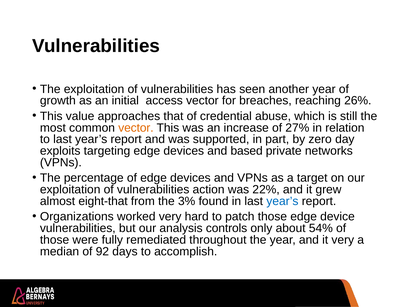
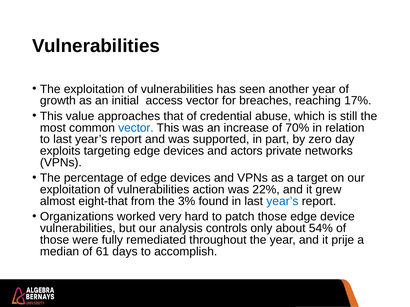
26%: 26% -> 17%
vector at (136, 128) colour: orange -> blue
27%: 27% -> 70%
based: based -> actors
it very: very -> prije
92: 92 -> 61
